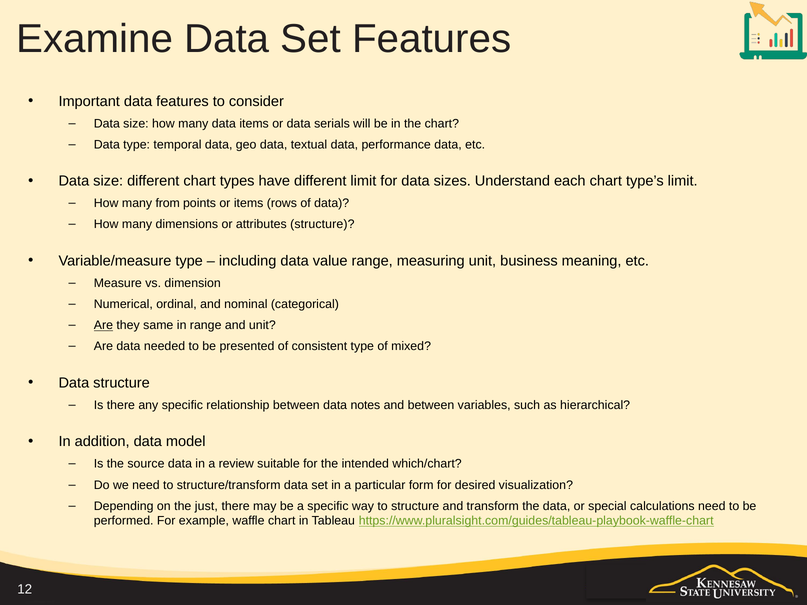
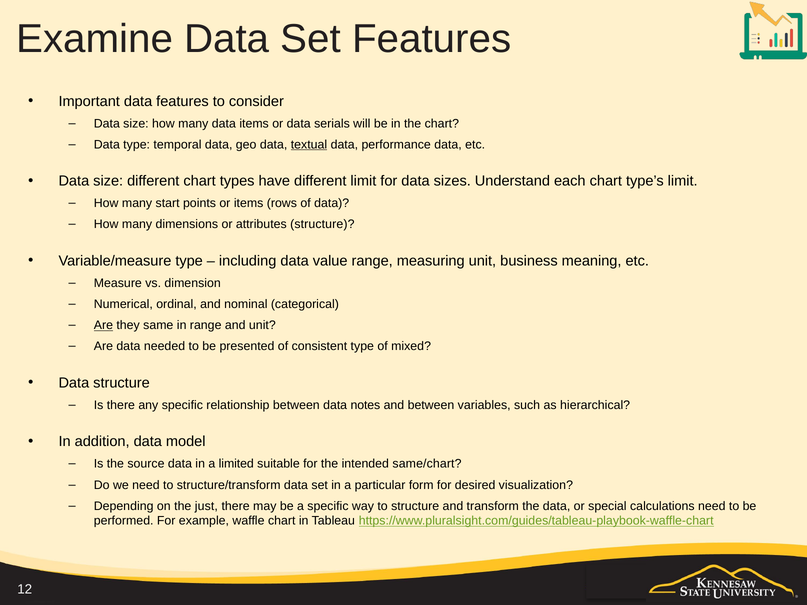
textual underline: none -> present
from: from -> start
review: review -> limited
which/chart: which/chart -> same/chart
